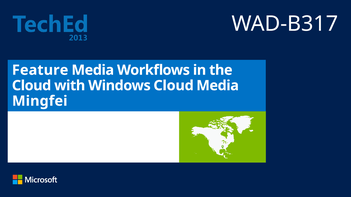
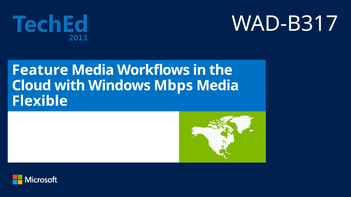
Windows Cloud: Cloud -> Mbps
Mingfei at (40, 101): Mingfei -> Flexible
